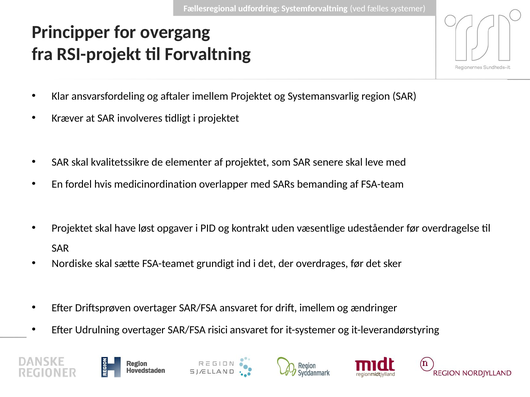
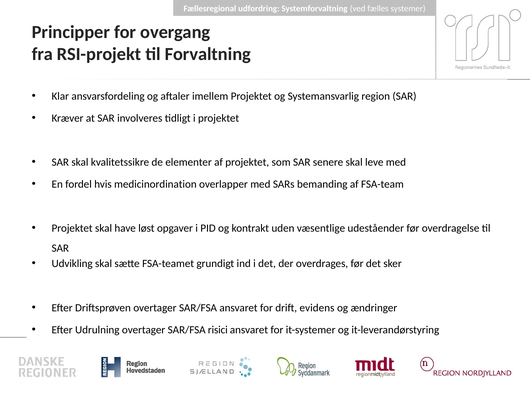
Nordiske: Nordiske -> Udvikling
drift imellem: imellem -> evidens
